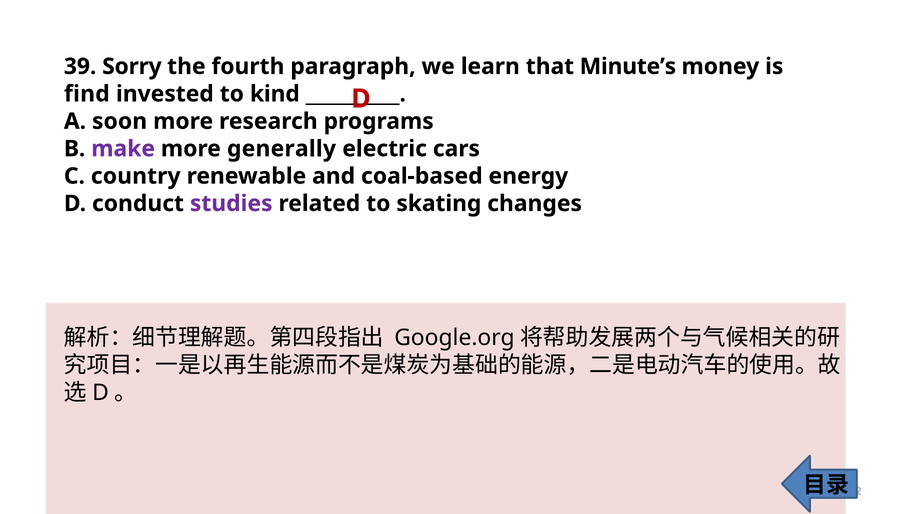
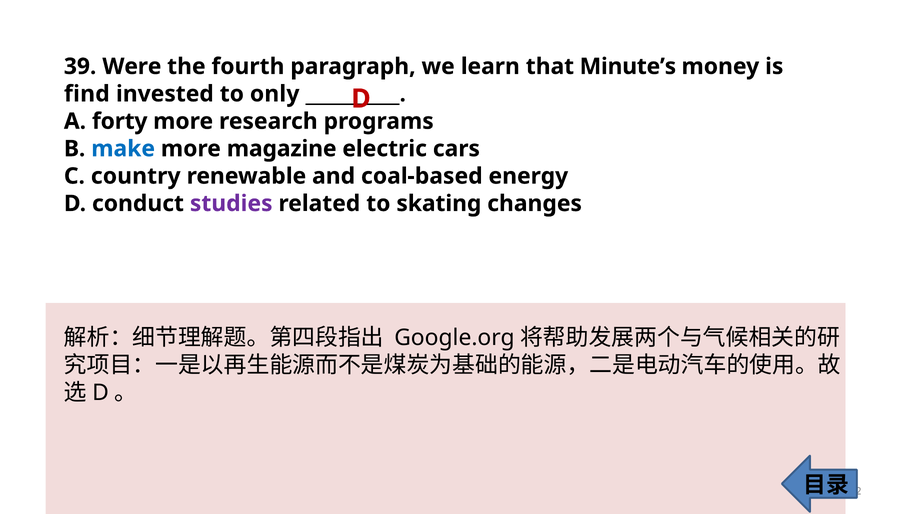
Sorry: Sorry -> Were
kind: kind -> only
soon: soon -> forty
make colour: purple -> blue
generally: generally -> magazine
